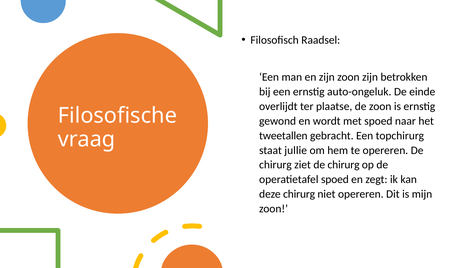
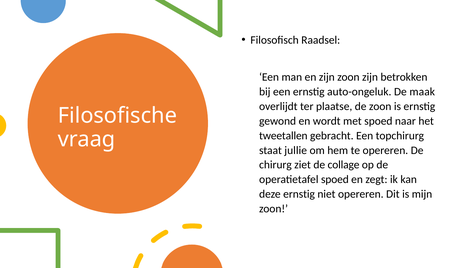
einde: einde -> maak
ziet de chirurg: chirurg -> collage
deze chirurg: chirurg -> ernstig
